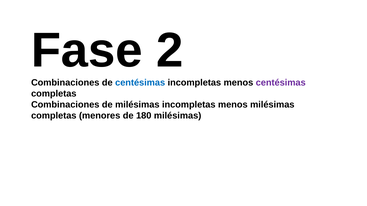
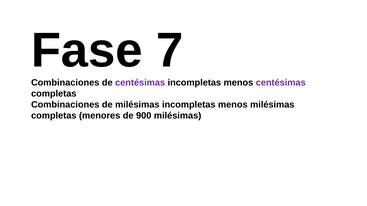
2: 2 -> 7
centésimas at (140, 83) colour: blue -> purple
180: 180 -> 900
